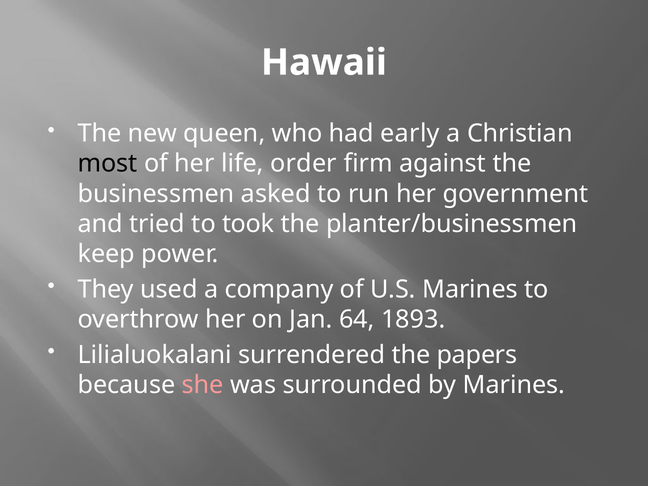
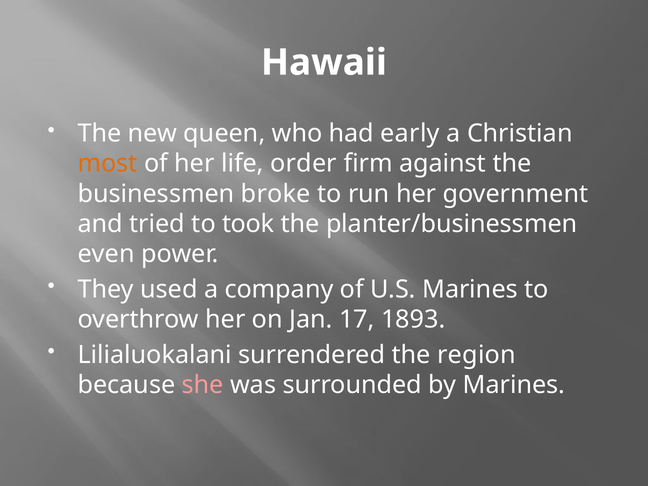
most colour: black -> orange
asked: asked -> broke
keep: keep -> even
64: 64 -> 17
papers: papers -> region
